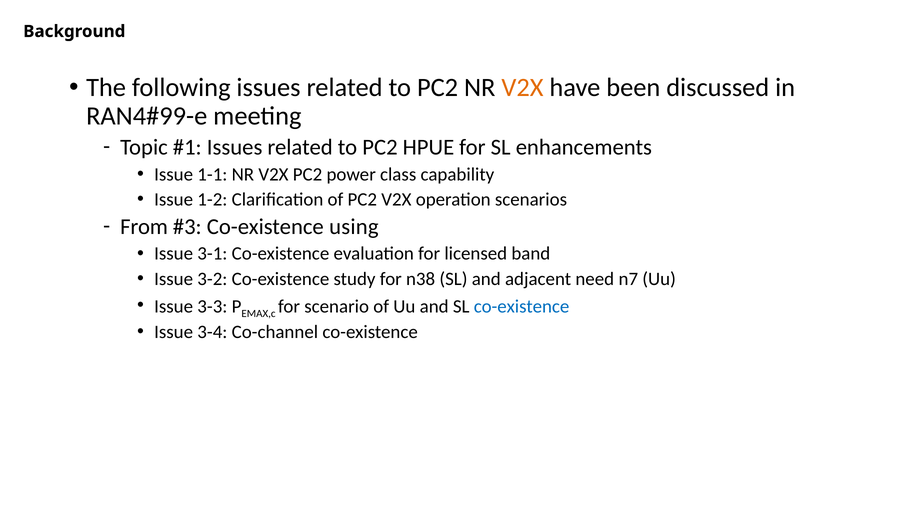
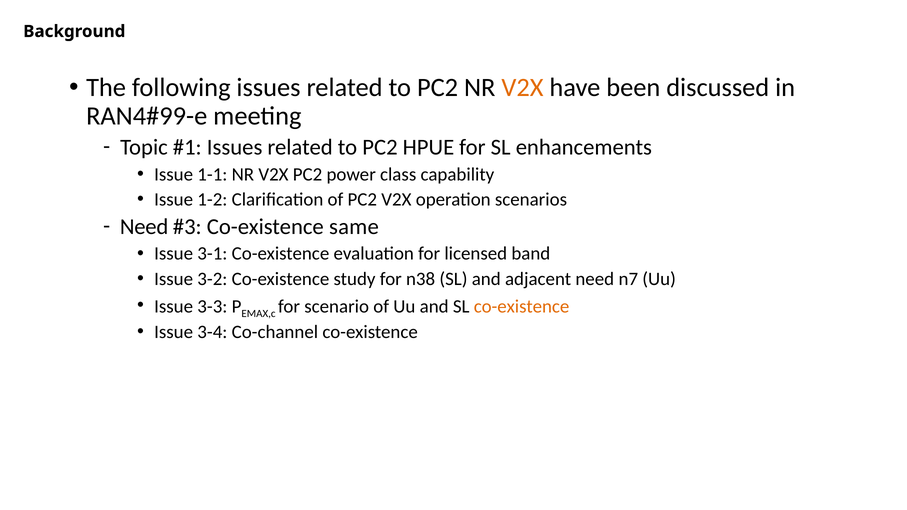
From at (144, 227): From -> Need
using: using -> same
co-existence at (522, 306) colour: blue -> orange
